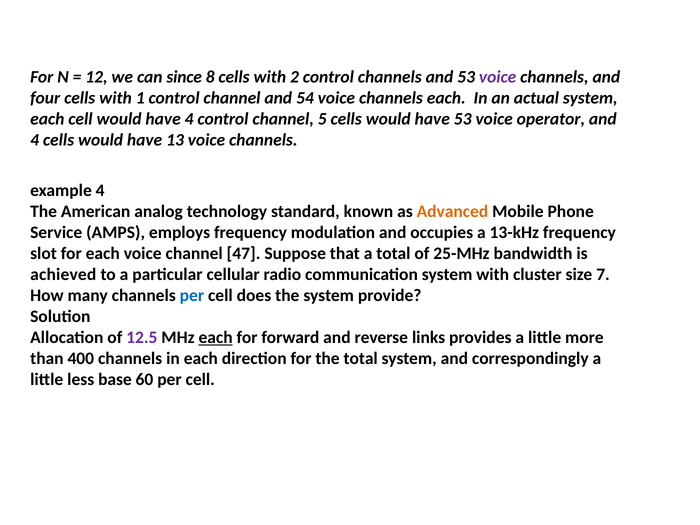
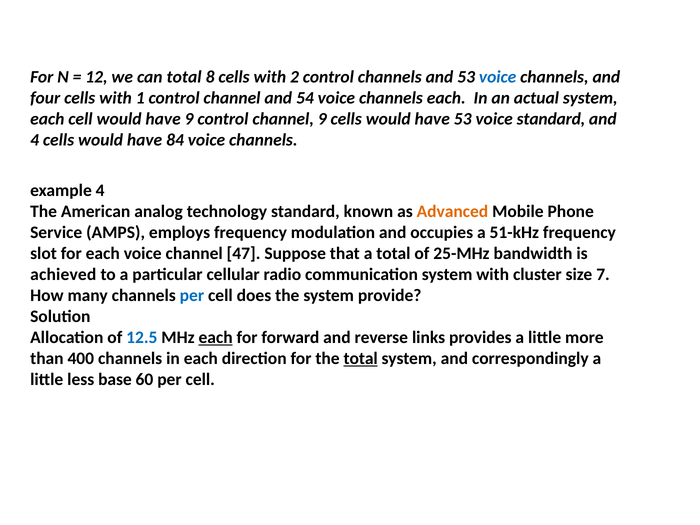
can since: since -> total
voice at (498, 77) colour: purple -> blue
have 4: 4 -> 9
channel 5: 5 -> 9
voice operator: operator -> standard
13: 13 -> 84
13-kHz: 13-kHz -> 51-kHz
12.5 colour: purple -> blue
total at (361, 358) underline: none -> present
